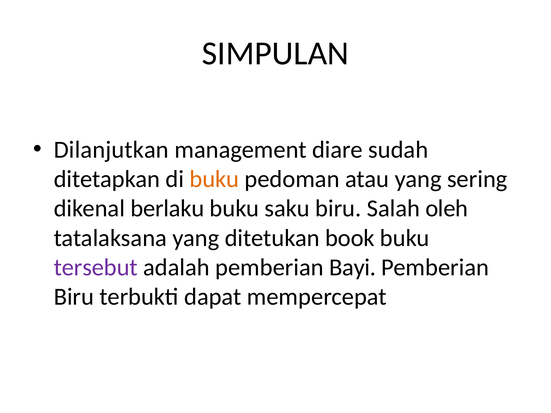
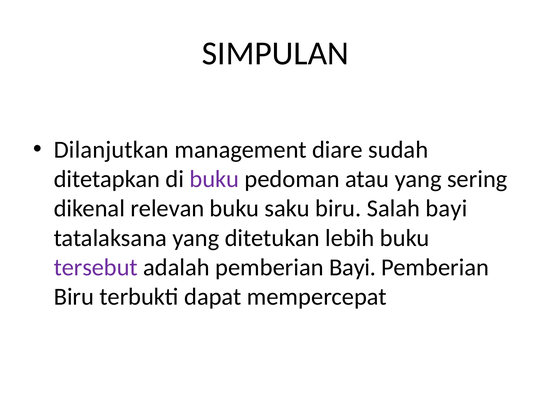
buku at (214, 179) colour: orange -> purple
berlaku: berlaku -> relevan
Salah oleh: oleh -> bayi
book: book -> lebih
